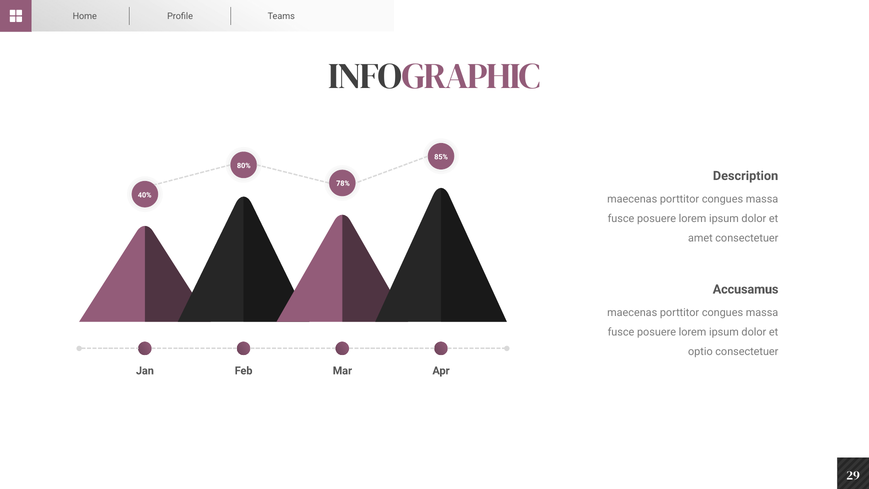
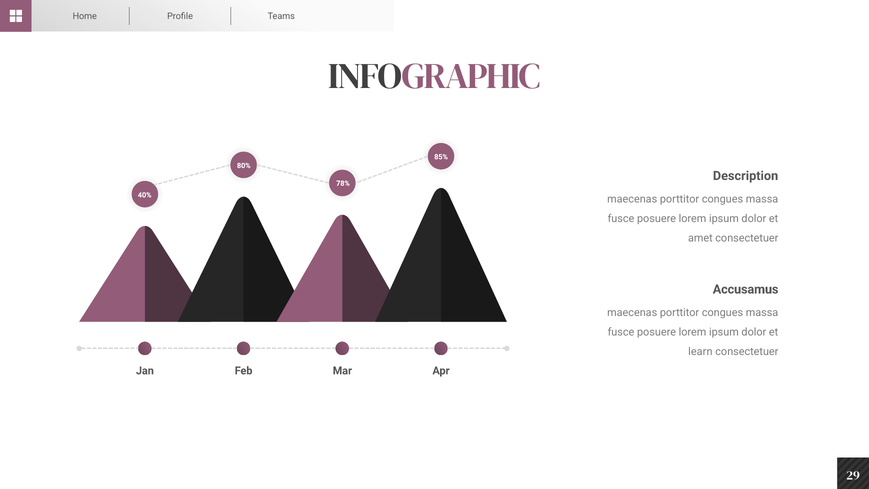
optio: optio -> learn
